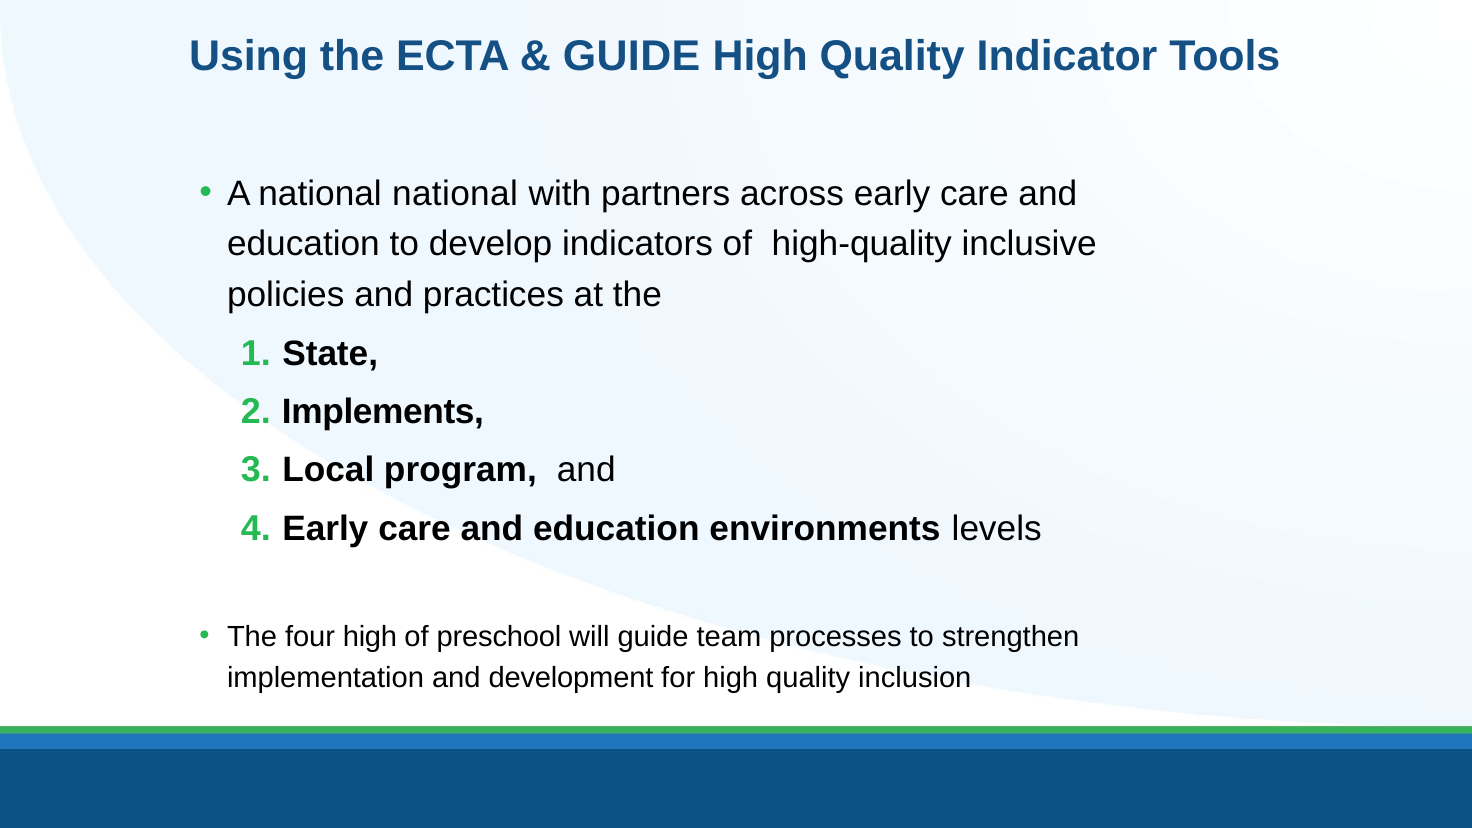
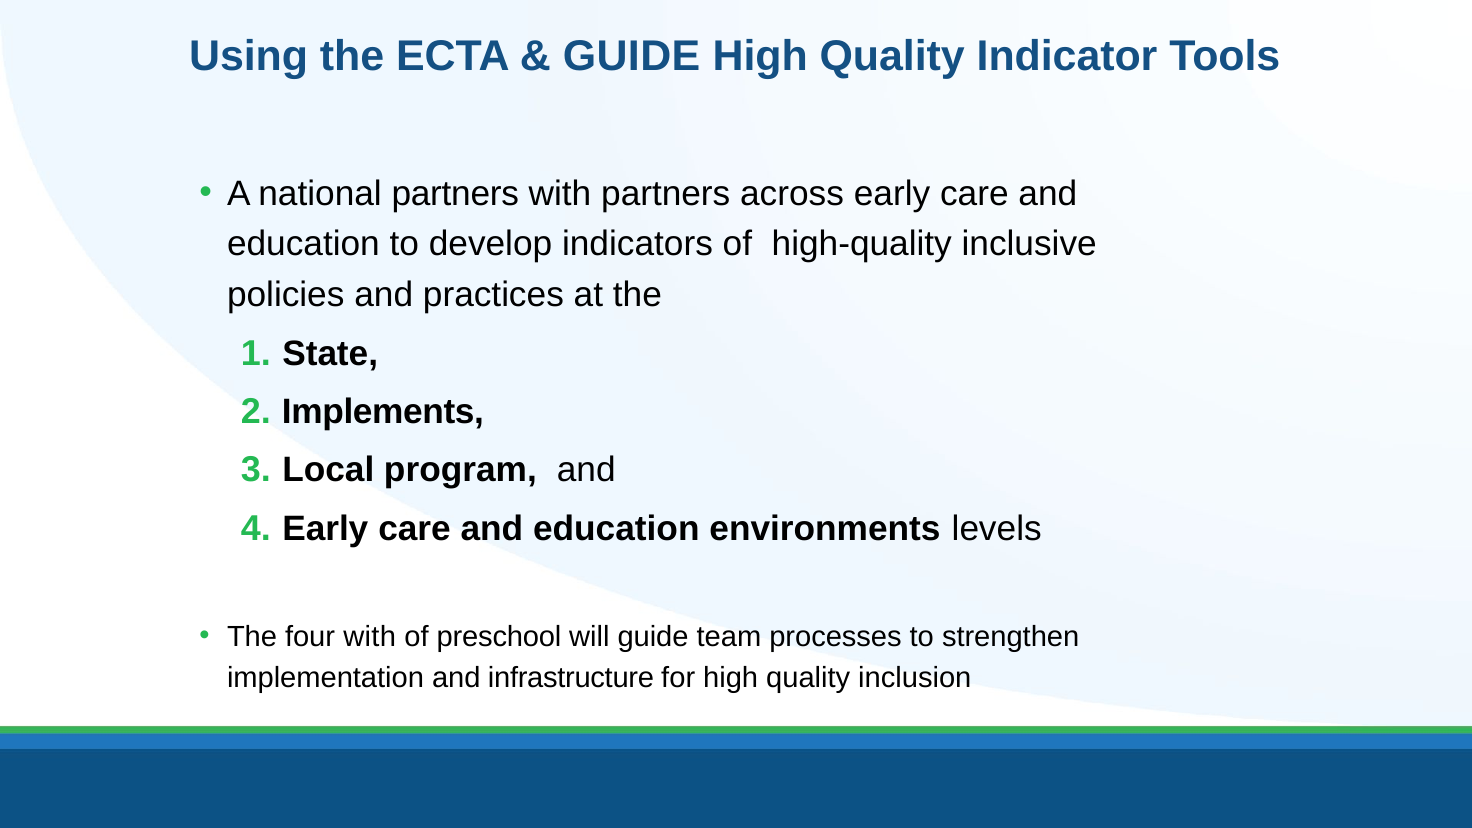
national national: national -> partners
four high: high -> with
development: development -> infrastructure
